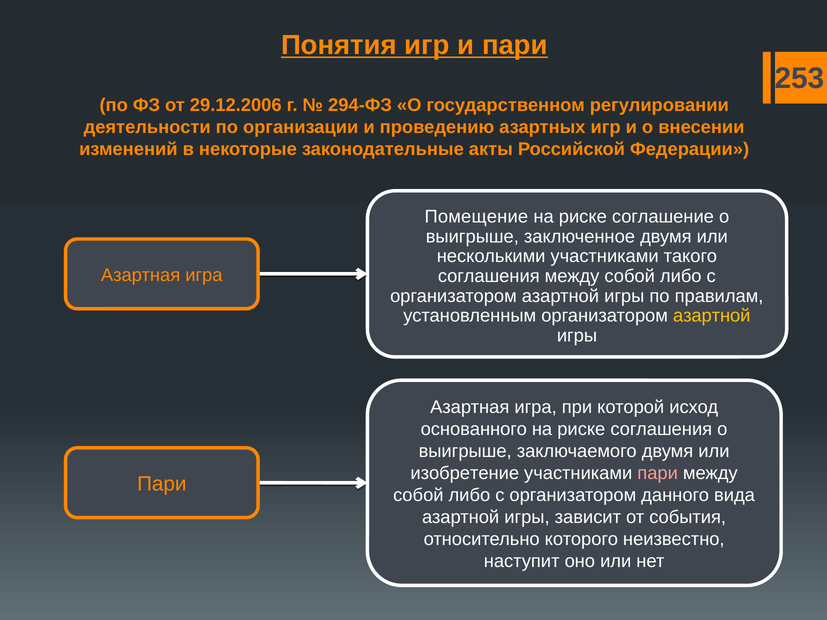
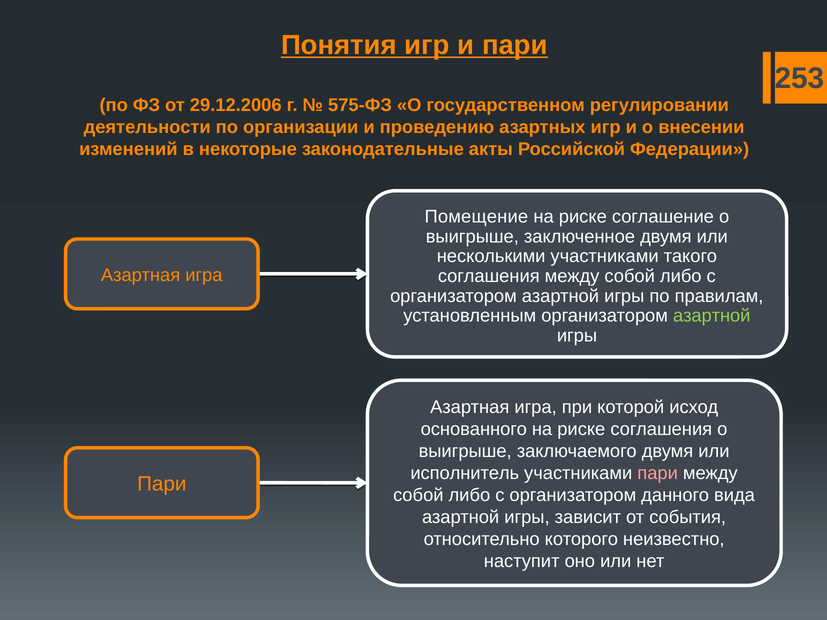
294-ФЗ: 294-ФЗ -> 575-ФЗ
азартной at (712, 316) colour: yellow -> light green
изобретение: изобретение -> исполнитель
